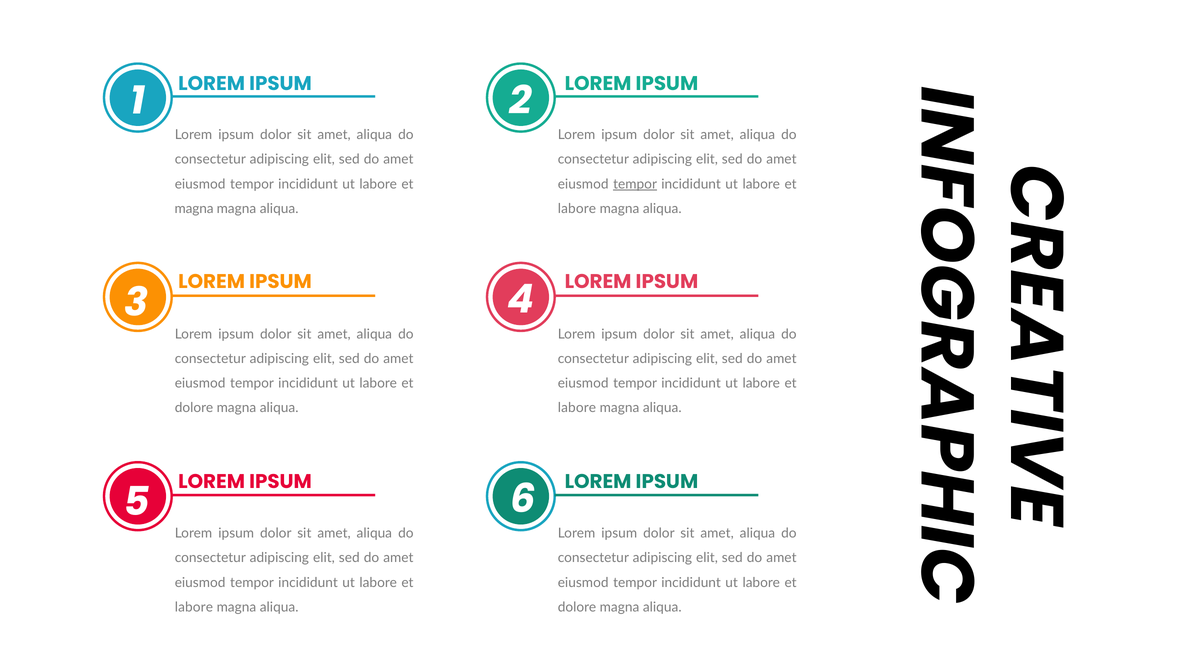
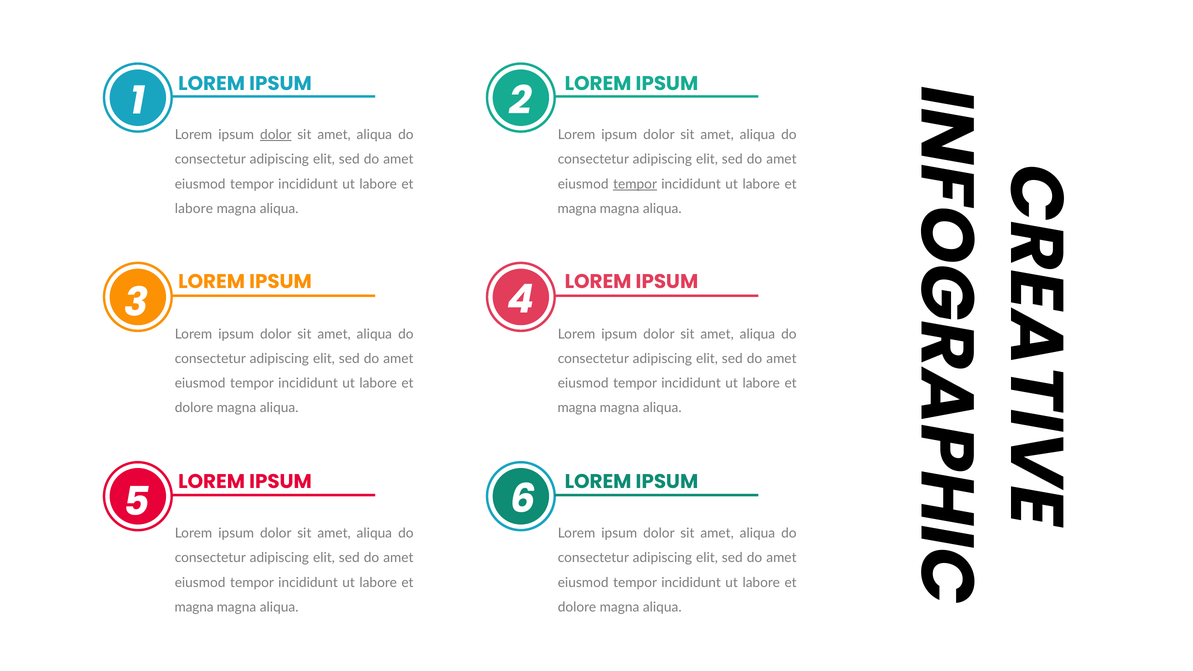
dolor at (276, 135) underline: none -> present
magna at (194, 209): magna -> labore
labore at (577, 209): labore -> magna
labore at (577, 408): labore -> magna
labore at (194, 607): labore -> magna
